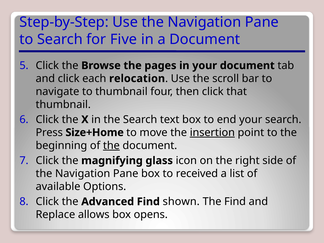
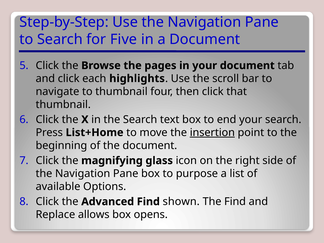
relocation: relocation -> highlights
Size+Home: Size+Home -> List+Home
the at (111, 145) underline: present -> none
received: received -> purpose
